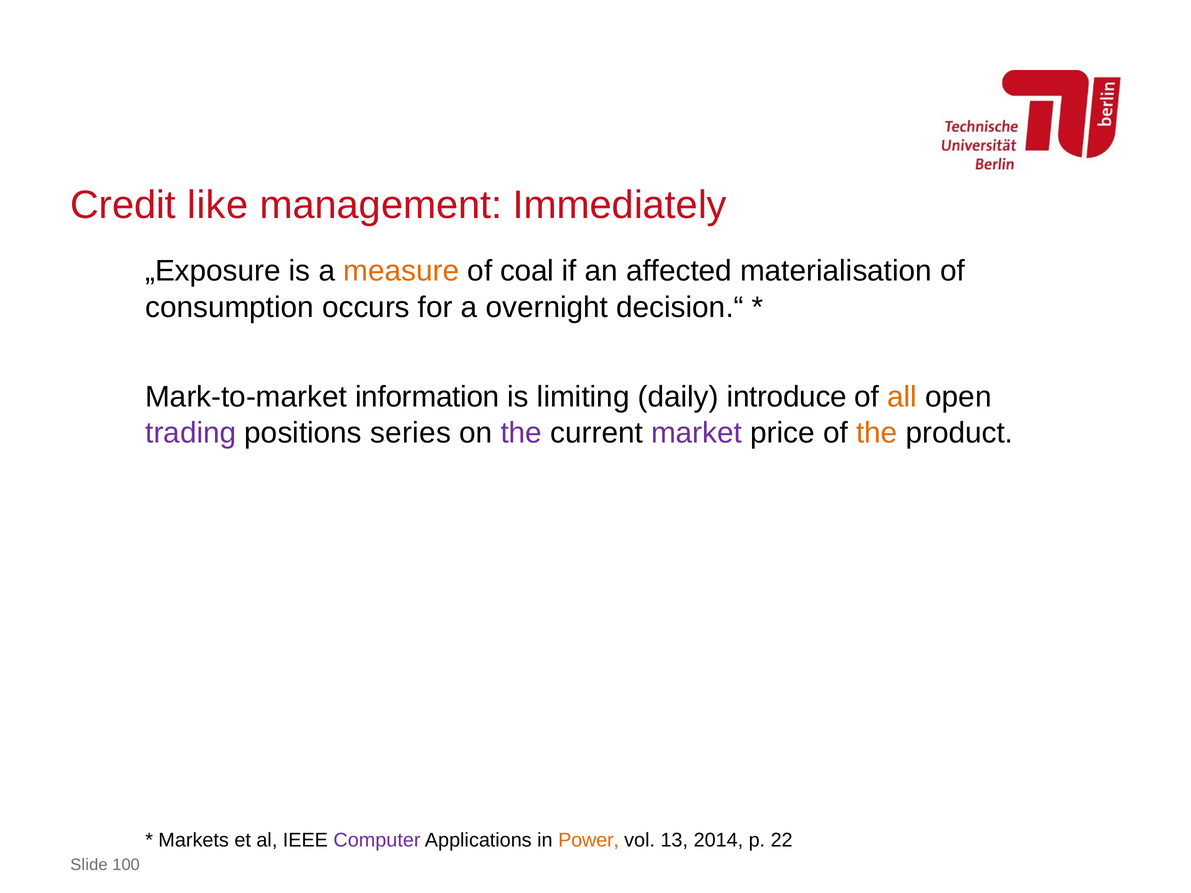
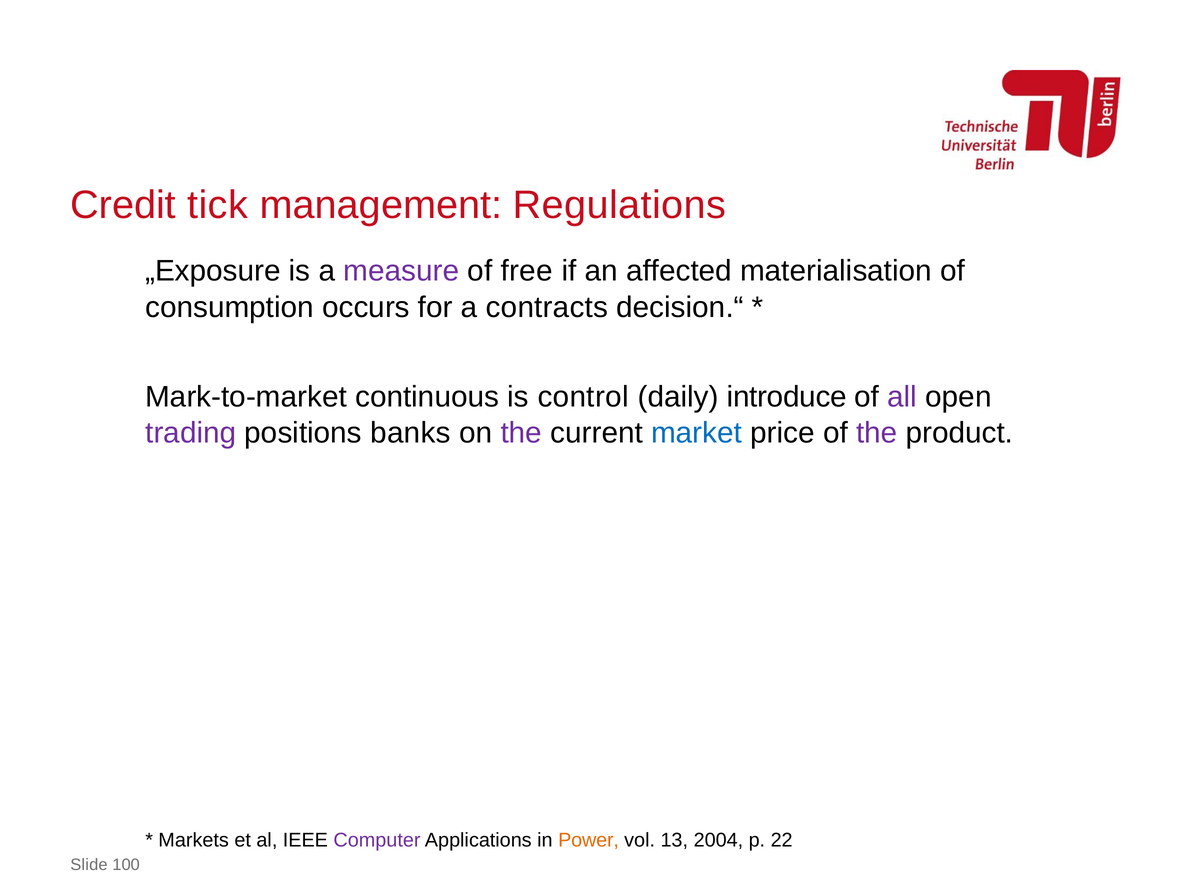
like: like -> tick
Immediately: Immediately -> Regulations
measure colour: orange -> purple
coal: coal -> free
overnight: overnight -> contracts
information: information -> continuous
limiting: limiting -> control
all colour: orange -> purple
series: series -> banks
market colour: purple -> blue
the at (877, 433) colour: orange -> purple
2014: 2014 -> 2004
